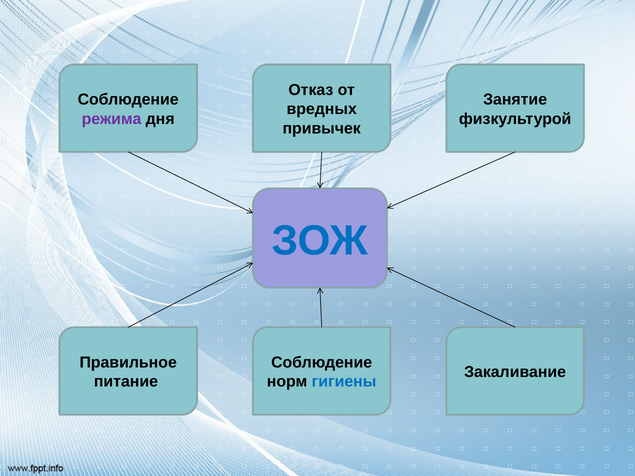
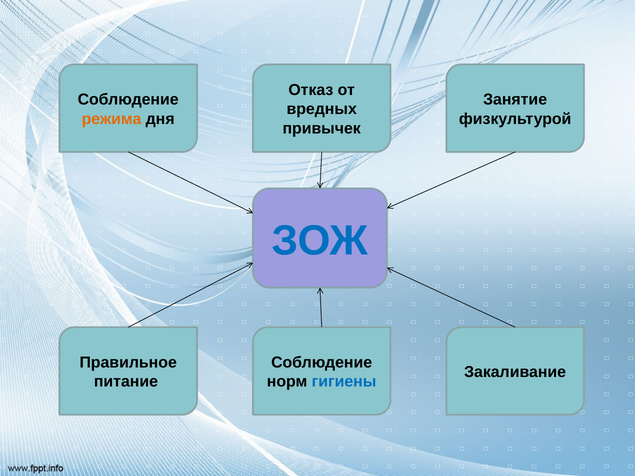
режима colour: purple -> orange
